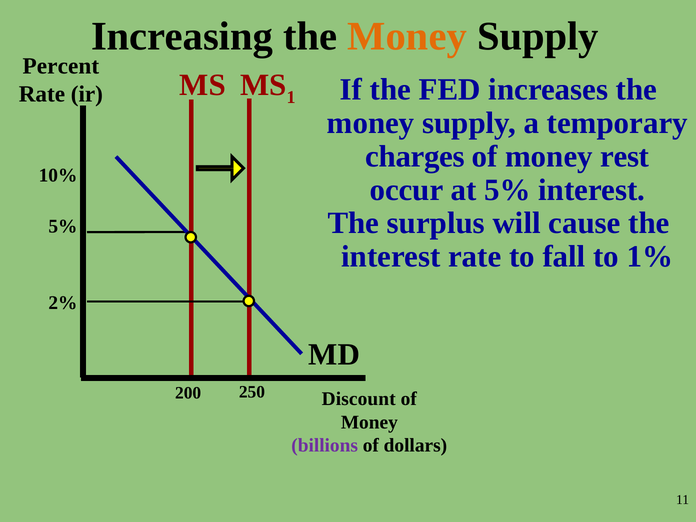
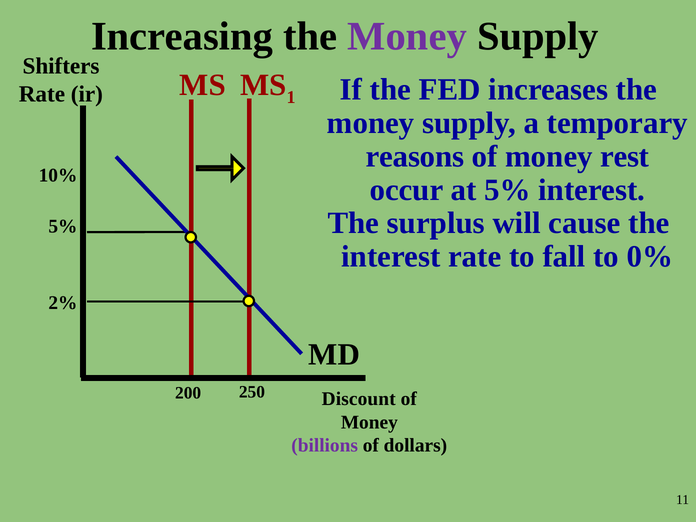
Money at (407, 36) colour: orange -> purple
Percent: Percent -> Shifters
charges: charges -> reasons
1%: 1% -> 0%
